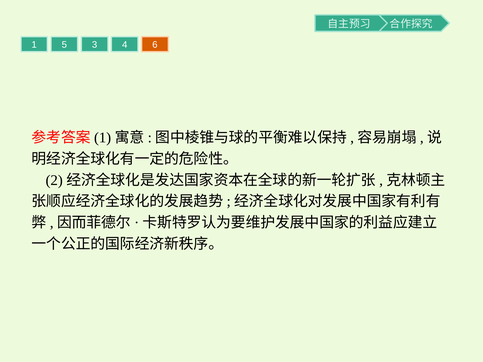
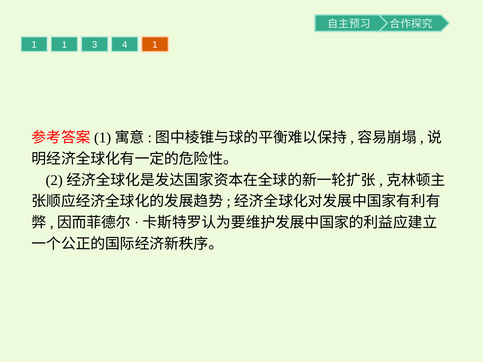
1 5: 5 -> 1
4 6: 6 -> 1
